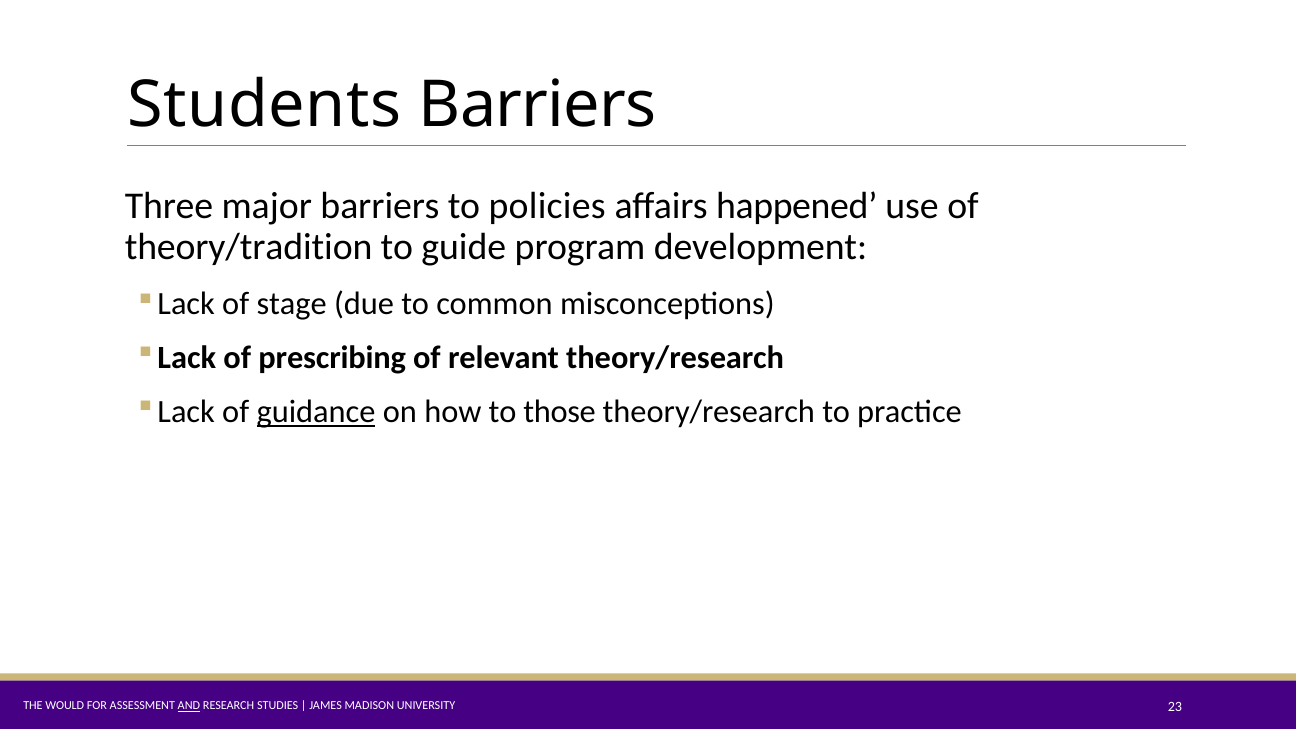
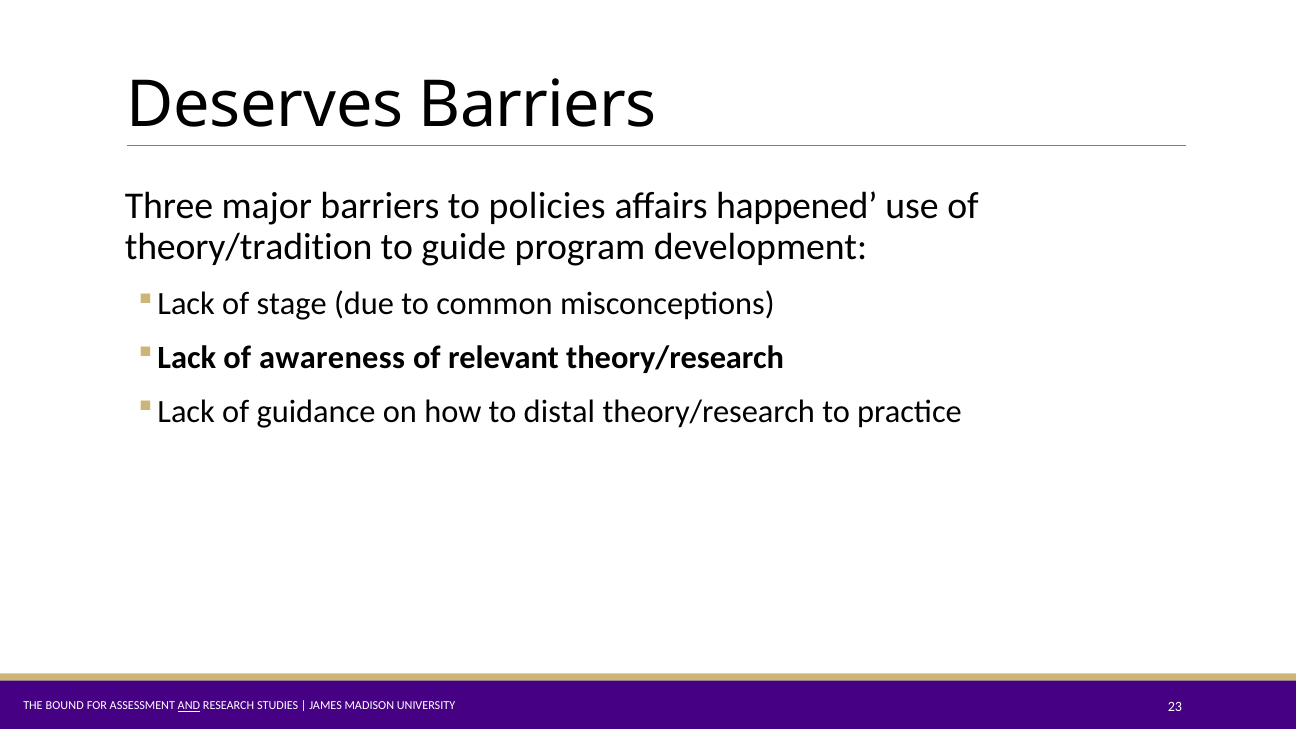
Students: Students -> Deserves
prescribing: prescribing -> awareness
guidance underline: present -> none
those: those -> distal
WOULD: WOULD -> BOUND
